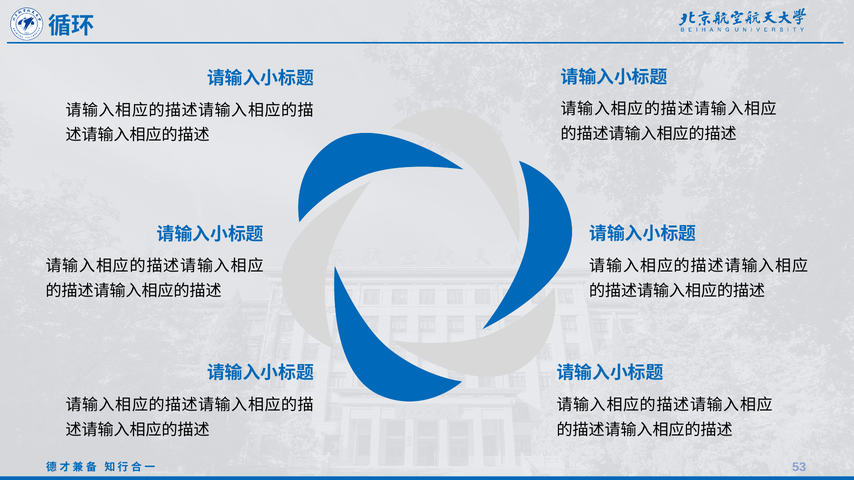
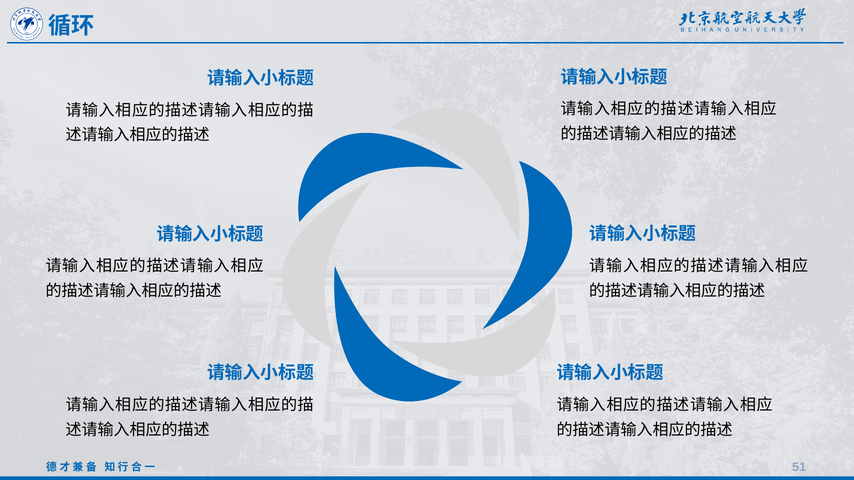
53: 53 -> 51
